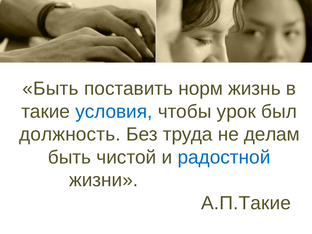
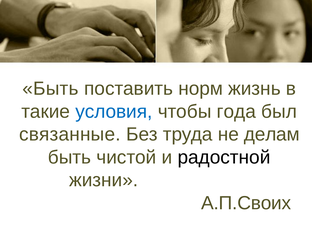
урок: урок -> года
должность: должность -> связанные
радостной colour: blue -> black
А.П.Такие: А.П.Такие -> А.П.Своих
